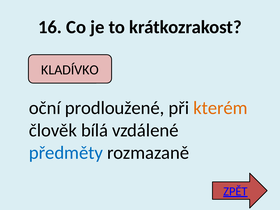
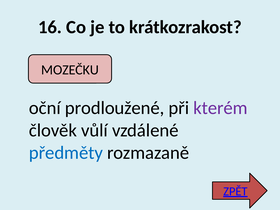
KLADÍVKO: KLADÍVKO -> MOZEČKU
kterém colour: orange -> purple
bílá: bílá -> vůlí
